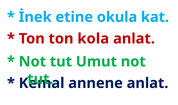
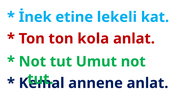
okula: okula -> lekeli
